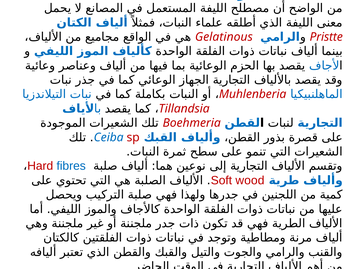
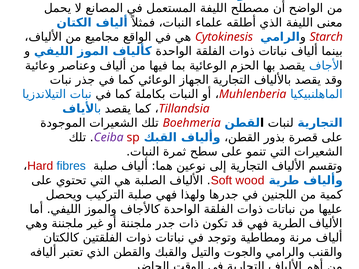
Gelatinous: Gelatinous -> Cytokinesis
Pristte: Pristte -> Starch
Ceiba colour: blue -> purple
